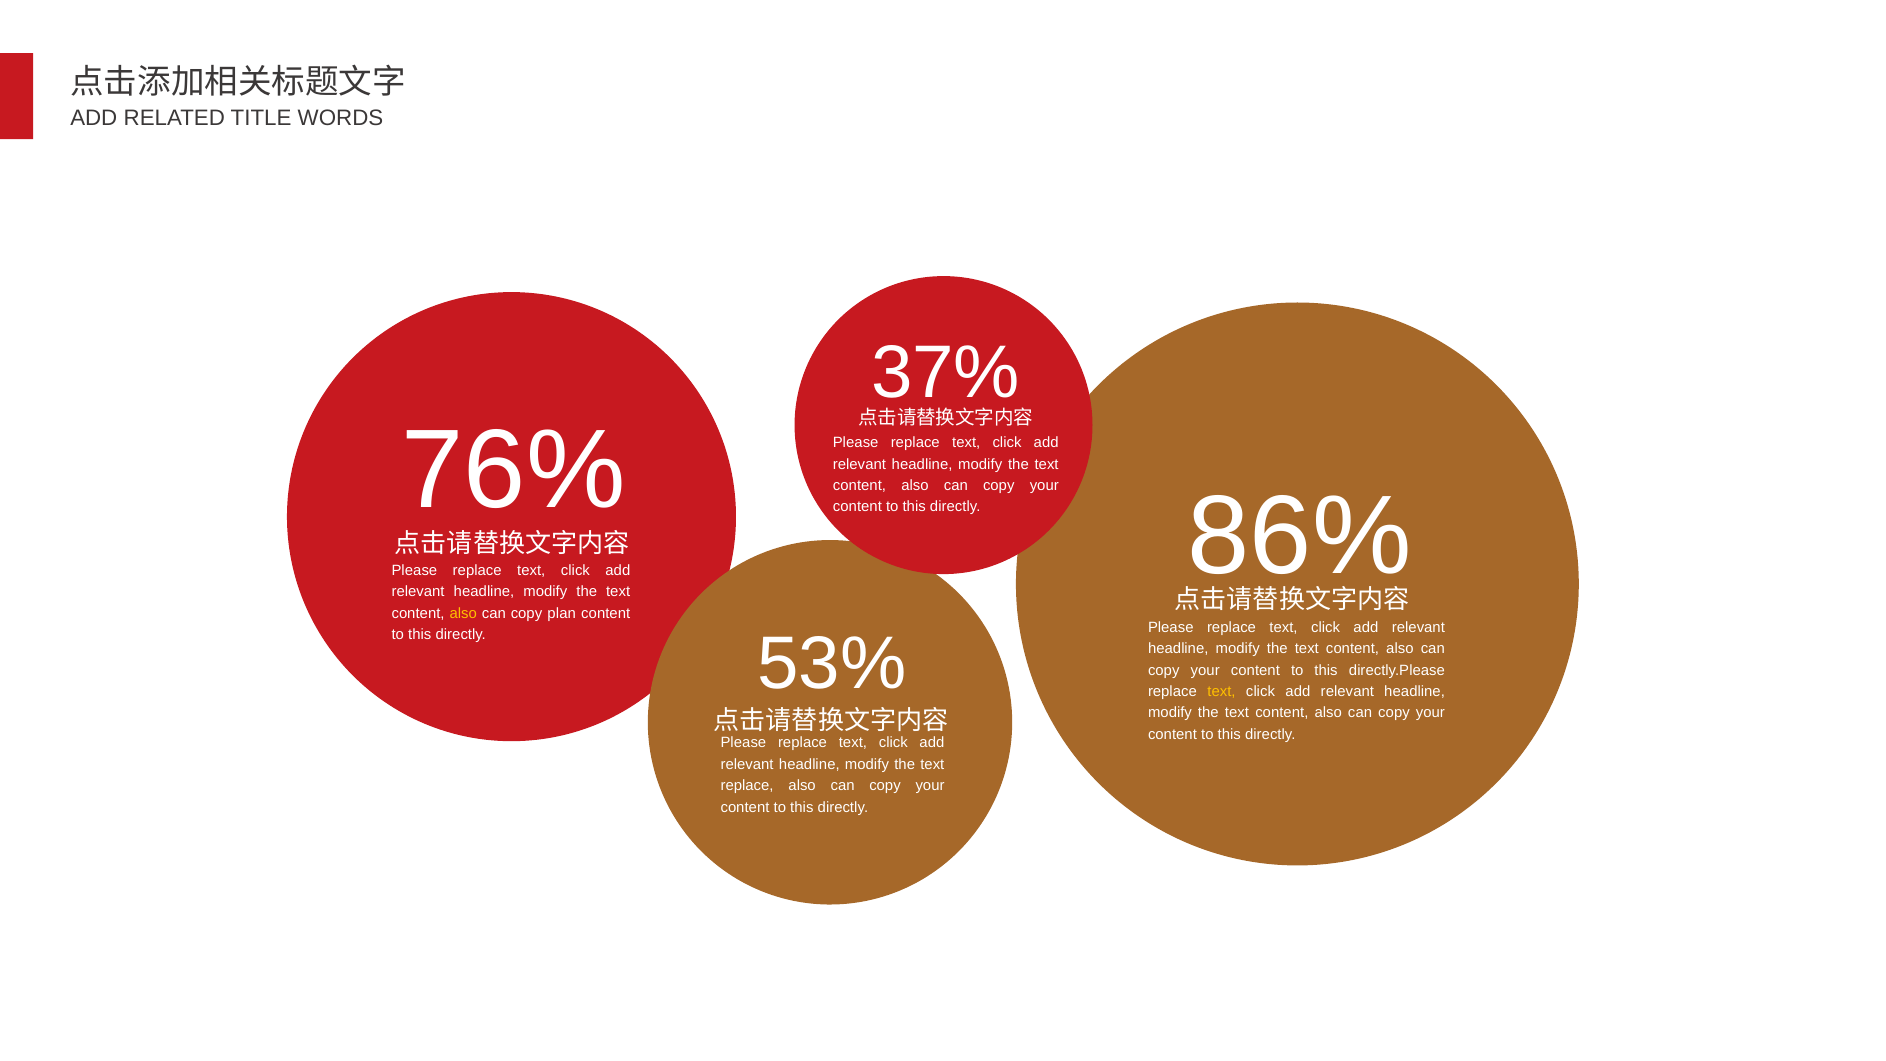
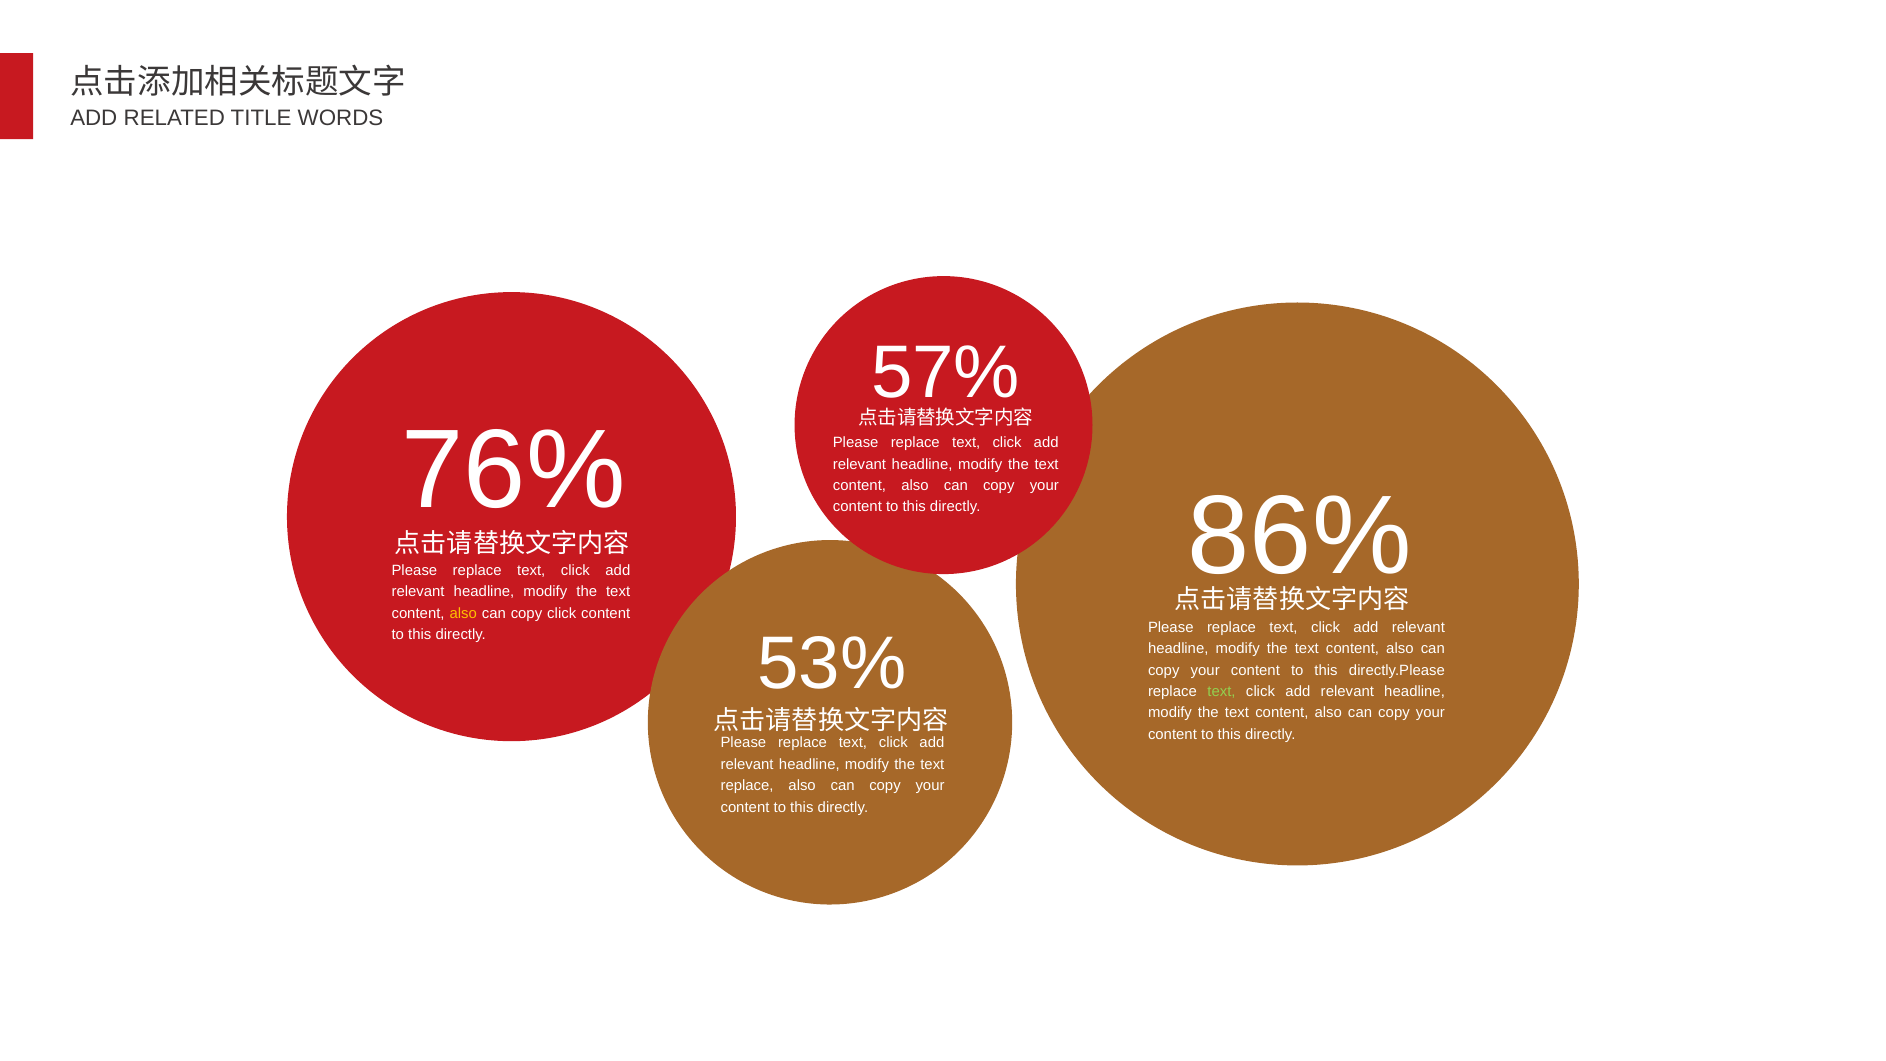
37%: 37% -> 57%
copy plan: plan -> click
text at (1222, 691) colour: yellow -> light green
